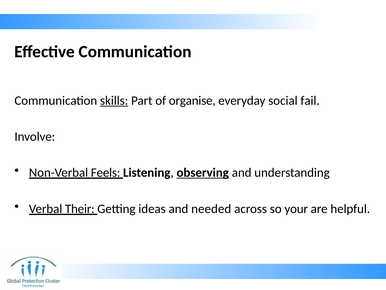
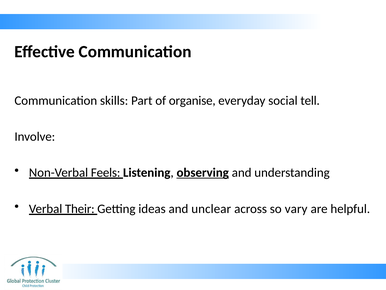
skills underline: present -> none
fail: fail -> tell
needed: needed -> unclear
your: your -> vary
